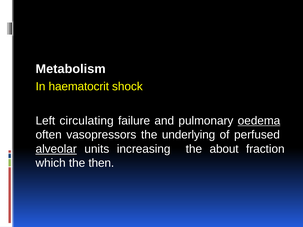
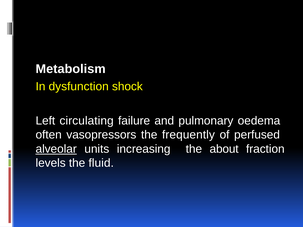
haematocrit: haematocrit -> dysfunction
oedema underline: present -> none
underlying: underlying -> frequently
which: which -> levels
then: then -> fluid
